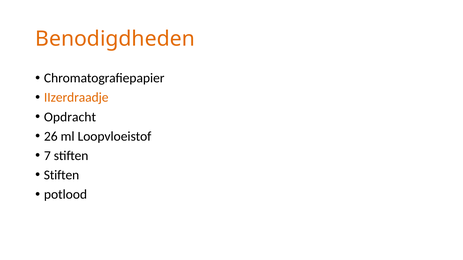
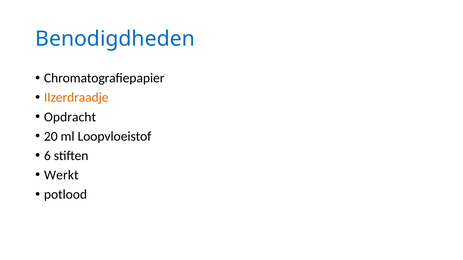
Benodigdheden colour: orange -> blue
26: 26 -> 20
7: 7 -> 6
Stiften at (61, 175): Stiften -> Werkt
